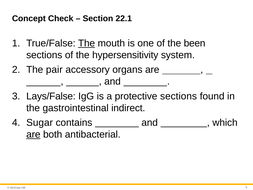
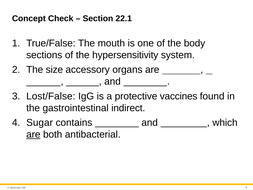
The at (87, 43) underline: present -> none
been: been -> body
pair: pair -> size
Lays/False: Lays/False -> Lost/False
protective sections: sections -> vaccines
